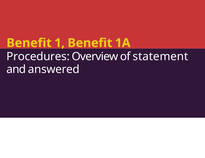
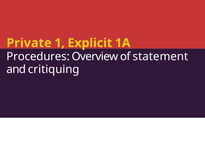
Benefit at (29, 43): Benefit -> Private
1 Benefit: Benefit -> Explicit
answered: answered -> critiquing
